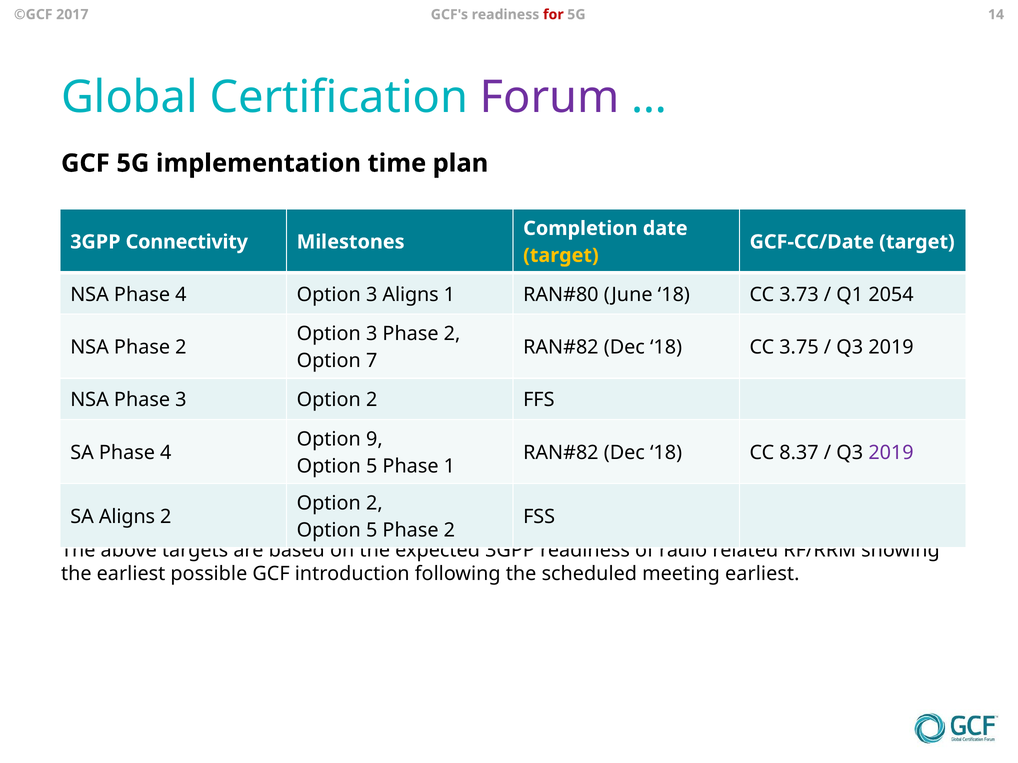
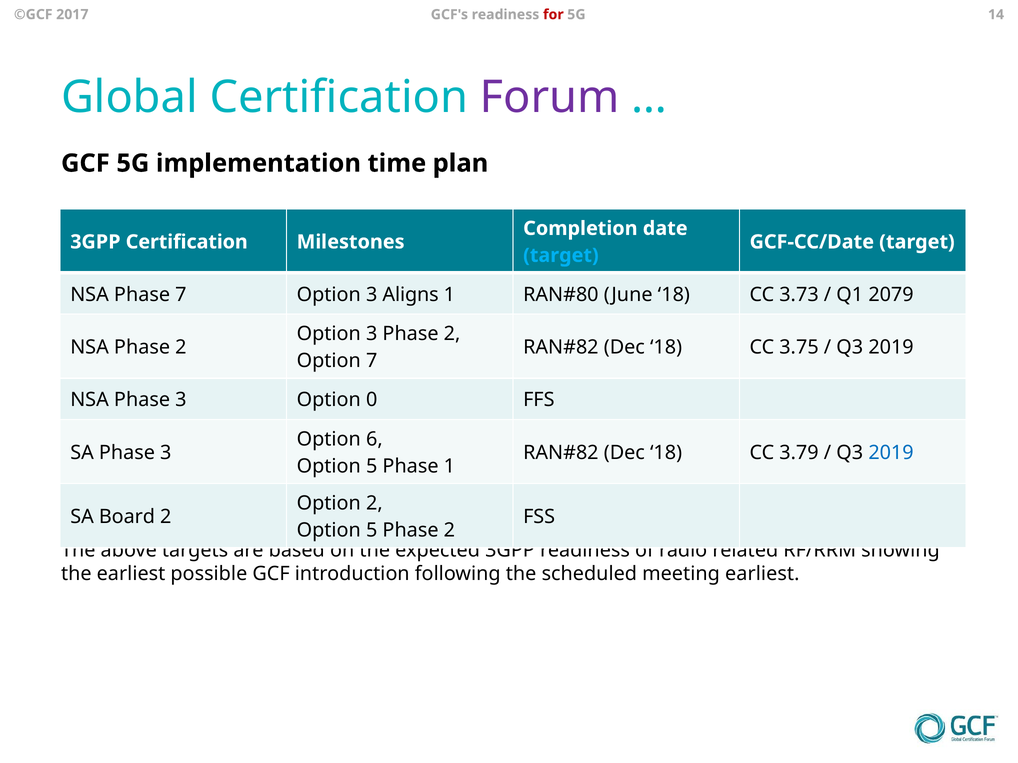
3GPP Connectivity: Connectivity -> Certification
target at (561, 256) colour: yellow -> light blue
NSA Phase 4: 4 -> 7
2054: 2054 -> 2079
3 Option 2: 2 -> 0
9: 9 -> 6
SA Phase 4: 4 -> 3
8.37: 8.37 -> 3.79
2019 at (891, 453) colour: purple -> blue
SA Aligns: Aligns -> Board
